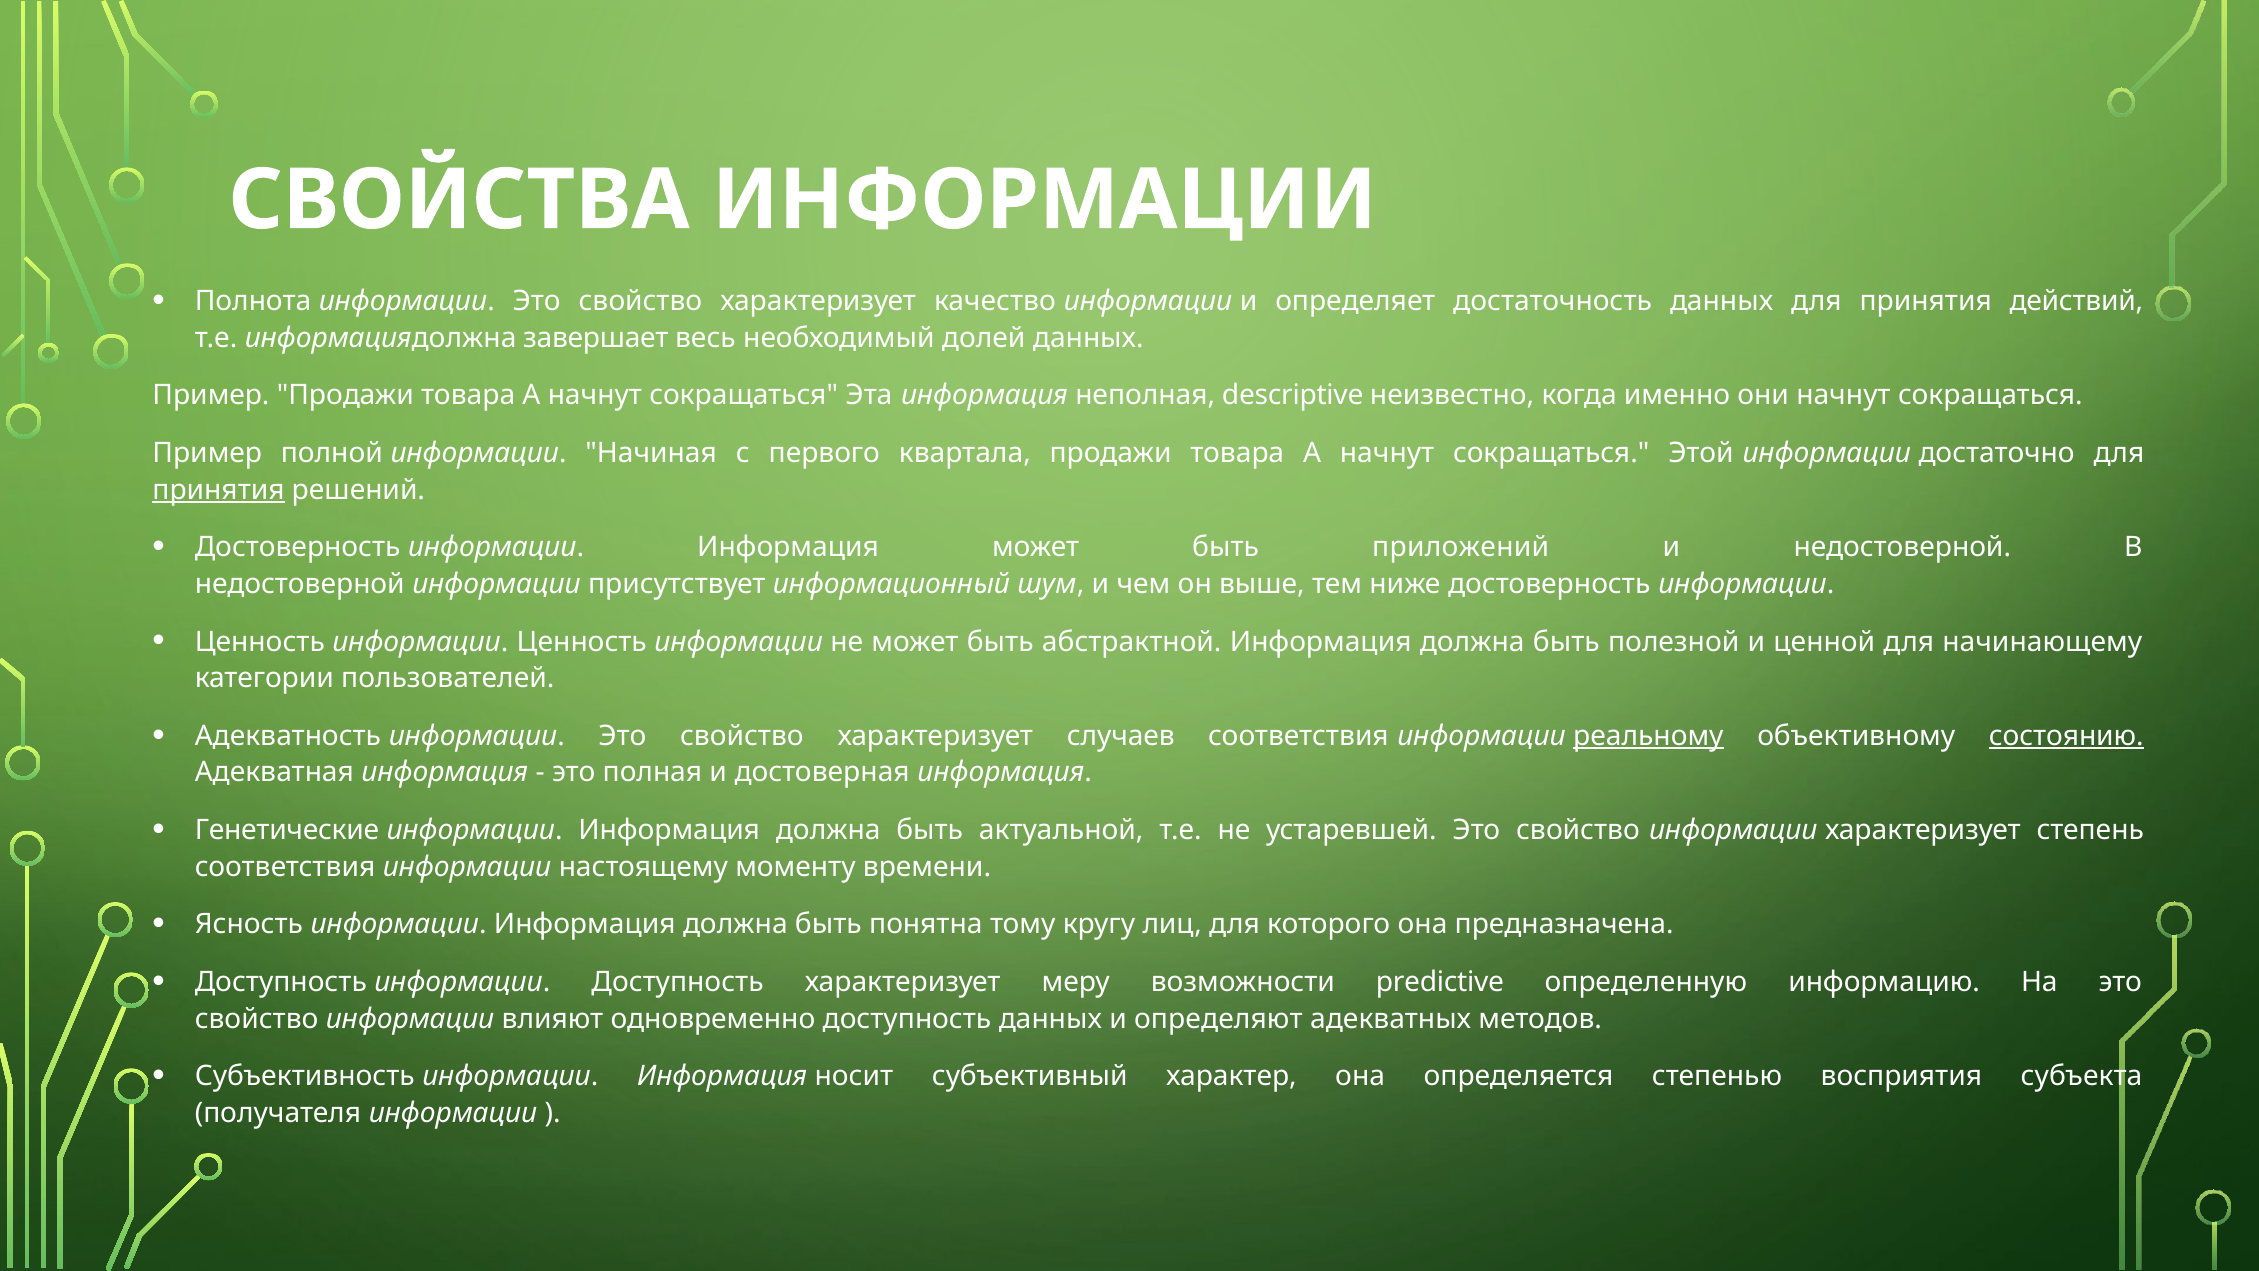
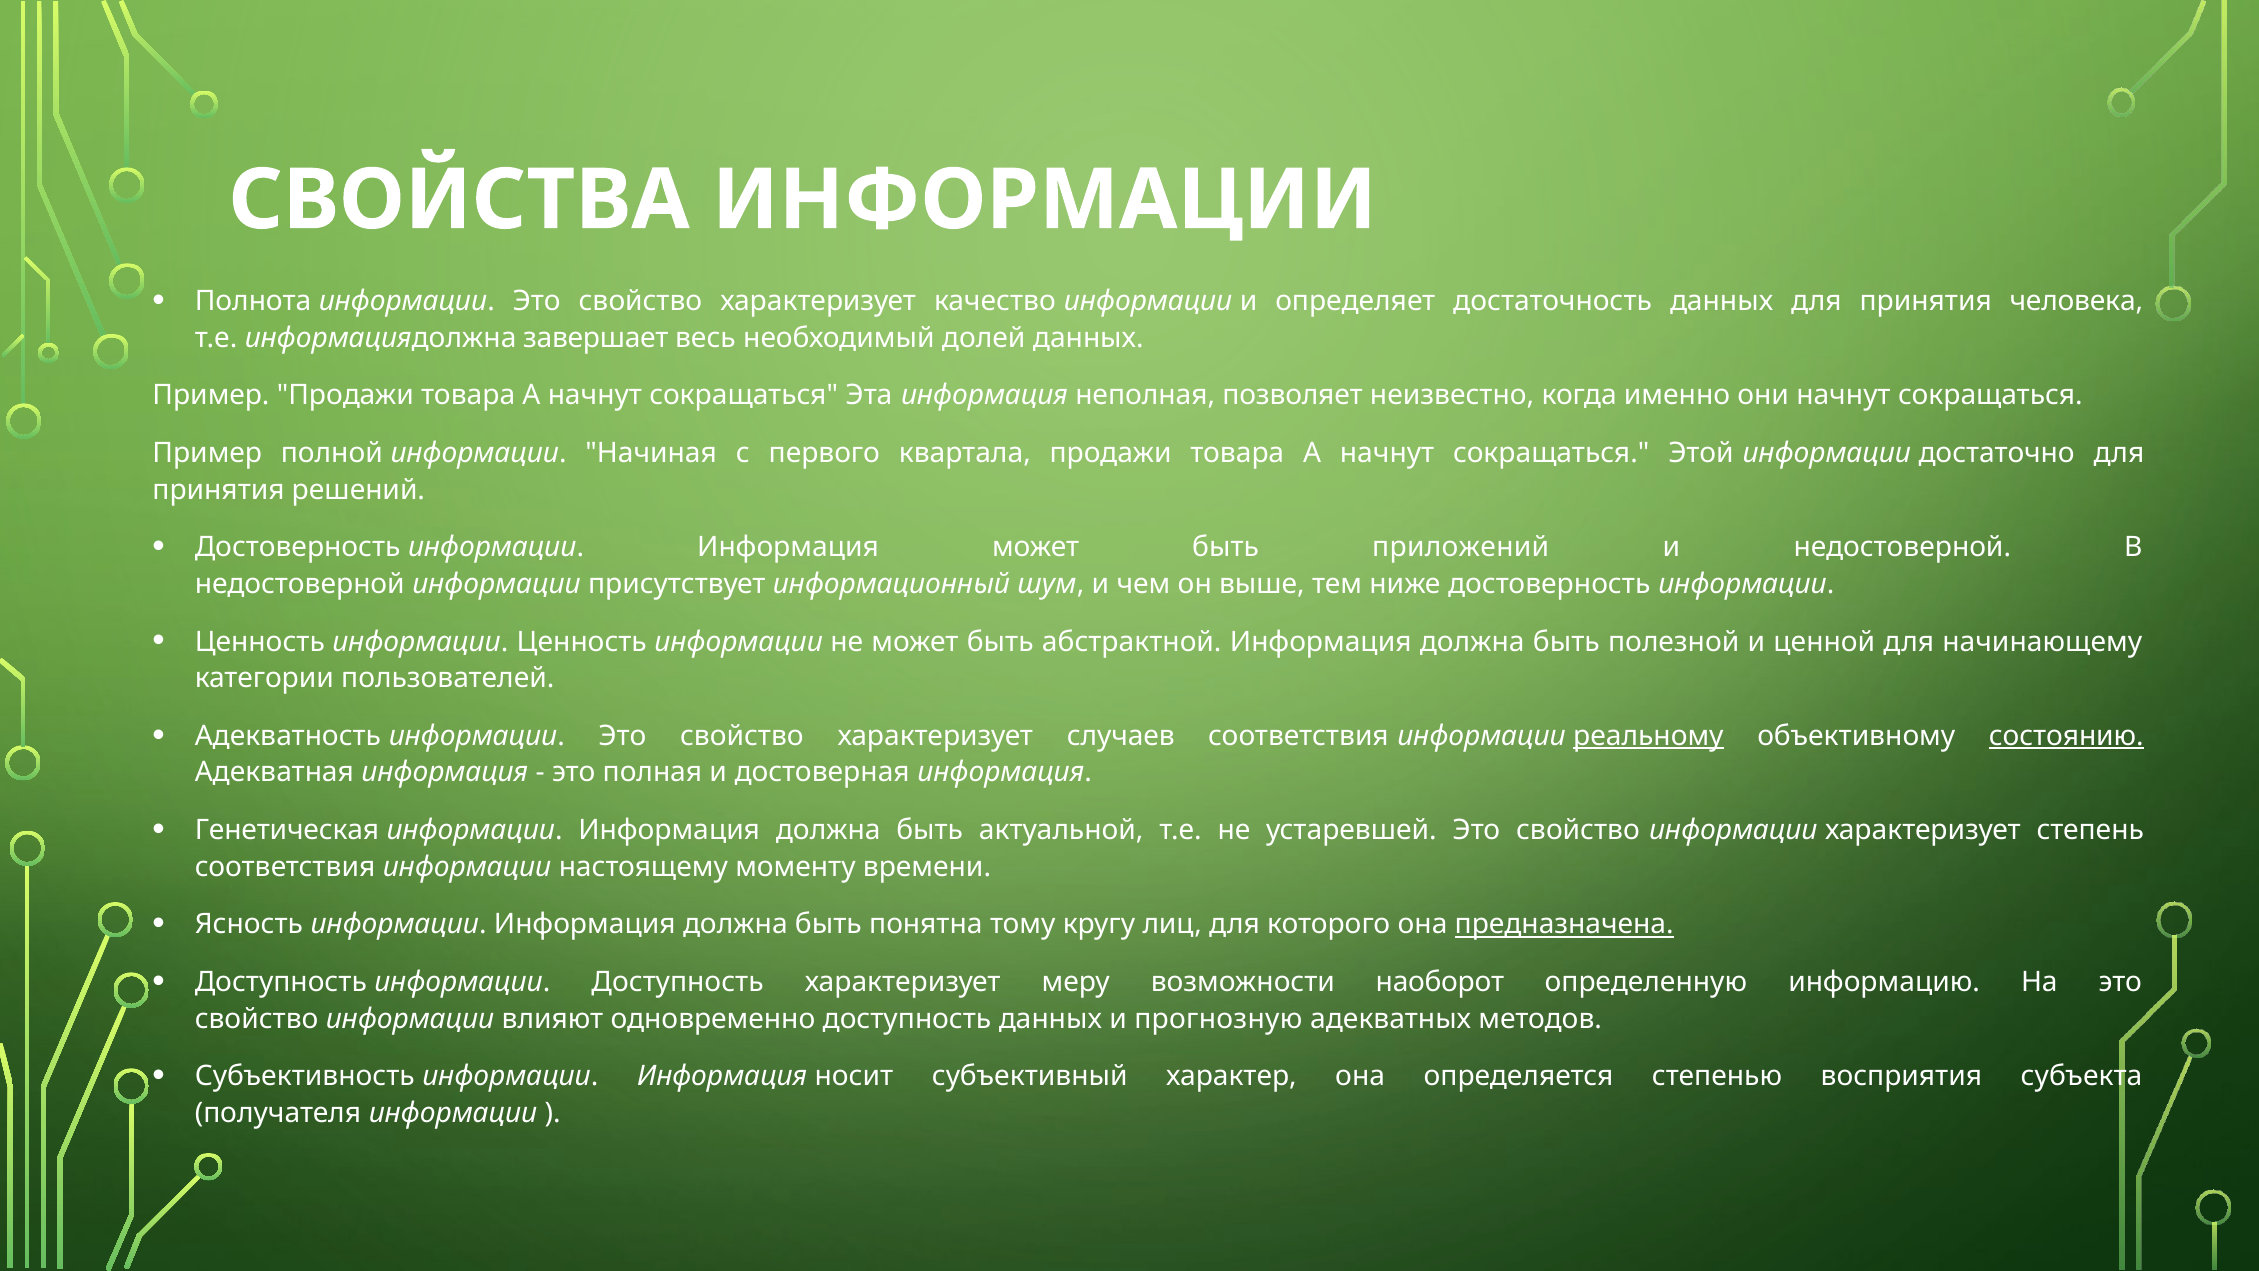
действий: действий -> человека
descriptive: descriptive -> позволяет
принятия at (219, 490) underline: present -> none
Генетические: Генетические -> Генетическая
предназначена underline: none -> present
predictive: predictive -> наоборот
определяют: определяют -> прогнозную
